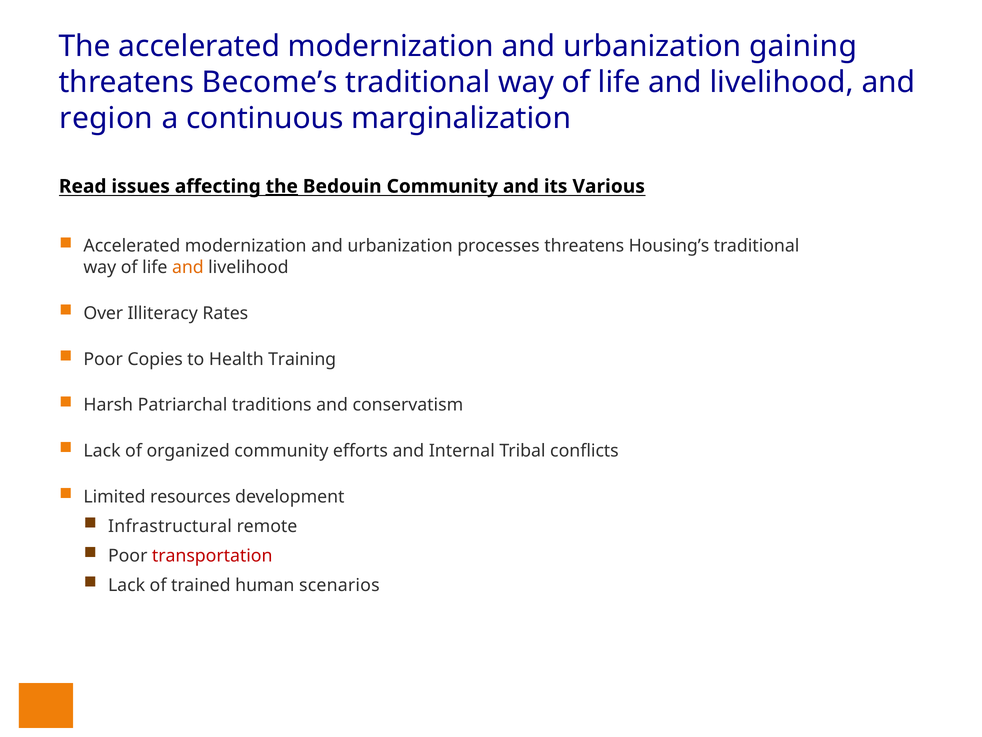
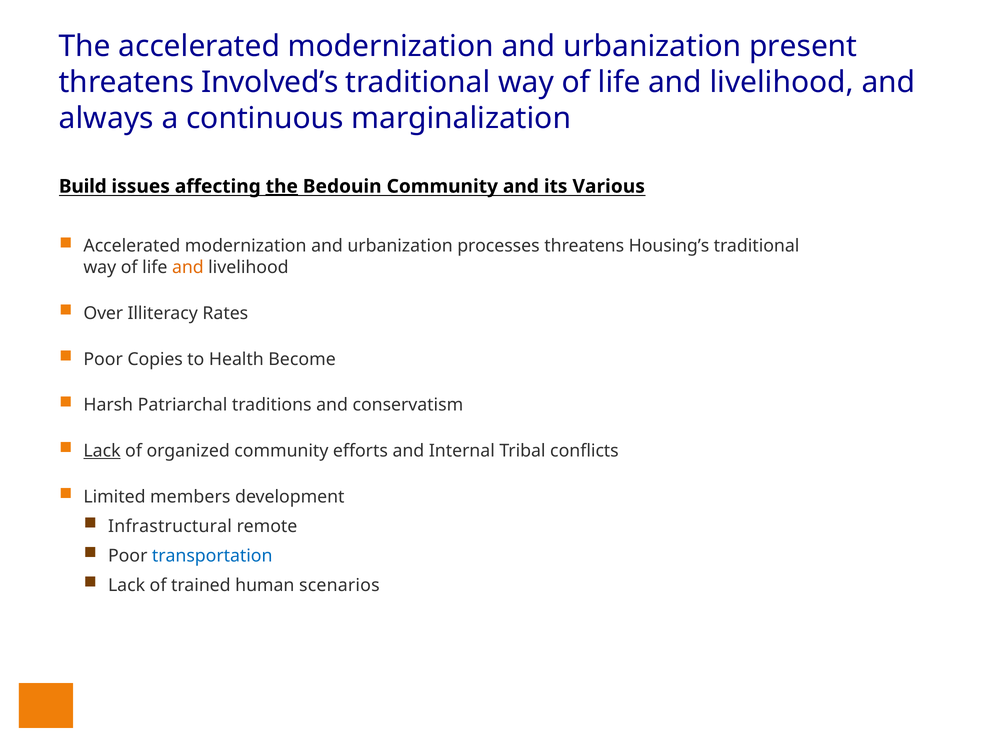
gaining: gaining -> present
Become’s: Become’s -> Involved’s
region: region -> always
Read: Read -> Build
Training: Training -> Become
Lack at (102, 451) underline: none -> present
resources: resources -> members
transportation colour: red -> blue
